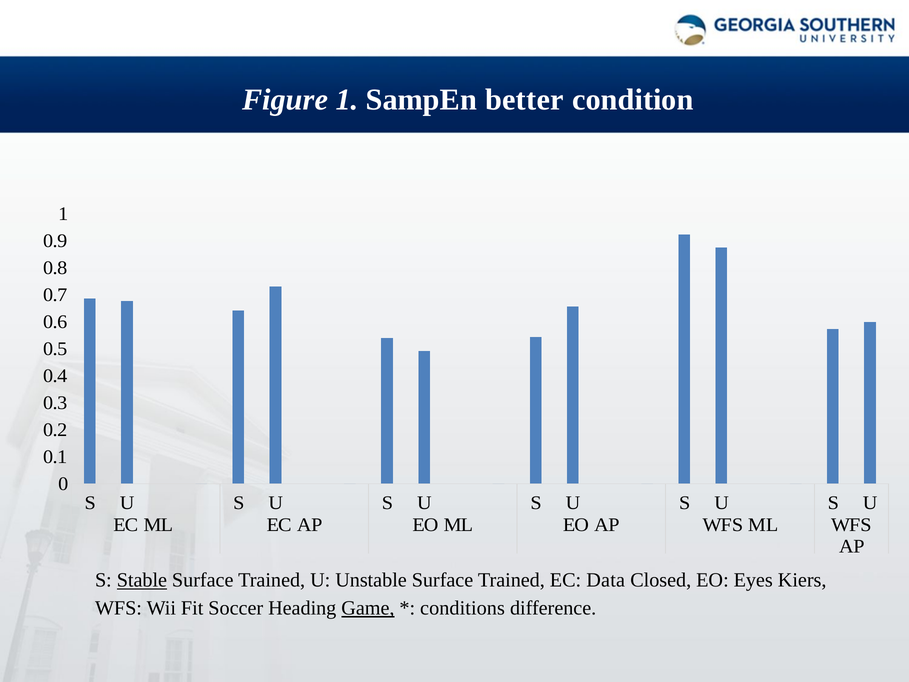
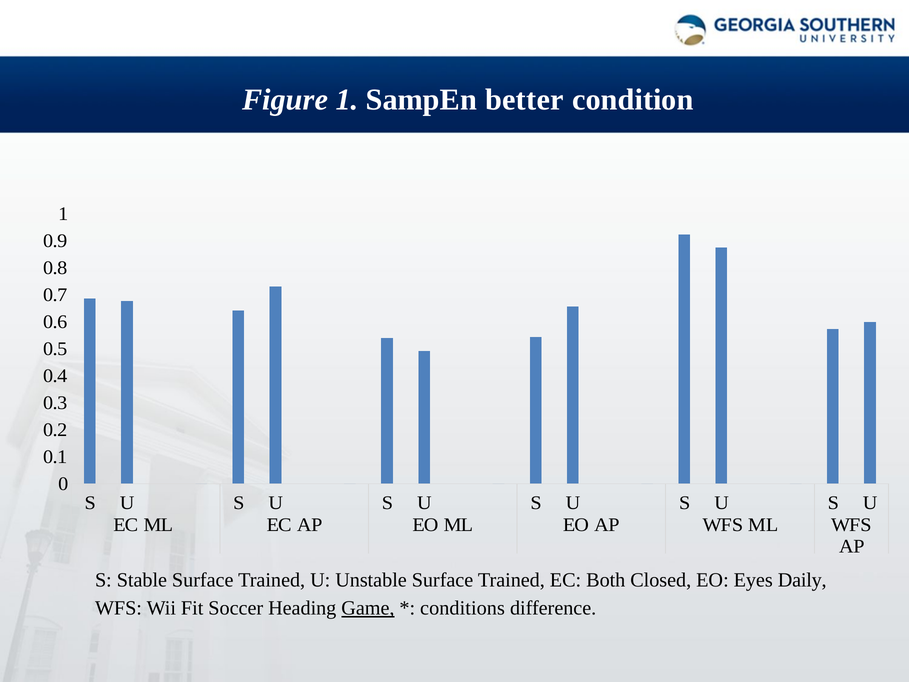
Stable underline: present -> none
Data: Data -> Both
Kiers: Kiers -> Daily
